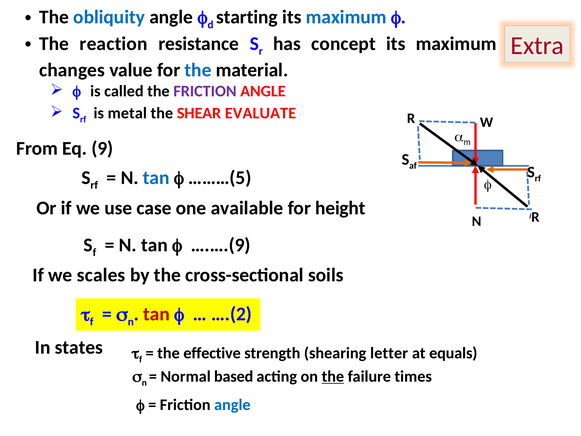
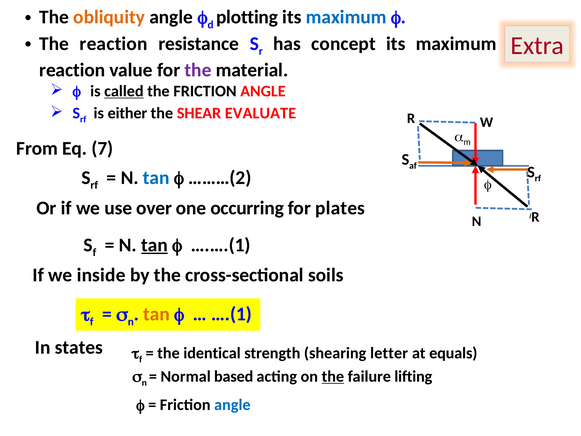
obliquity colour: blue -> orange
starting: starting -> plotting
changes at (72, 70): changes -> reaction
the at (198, 70) colour: blue -> purple
called underline: none -> present
FRICTION at (205, 91) colour: purple -> black
metal: metal -> either
9: 9 -> 7
………(5: ………(5 -> ………(2
case: case -> over
available: available -> occurring
height: height -> plates
tan at (154, 245) underline: none -> present
….….(9: ….….(9 -> ….….(1
scales: scales -> inside
tan at (157, 314) colour: red -> orange
….(2: ….(2 -> ….(1
effective: effective -> identical
times: times -> lifting
